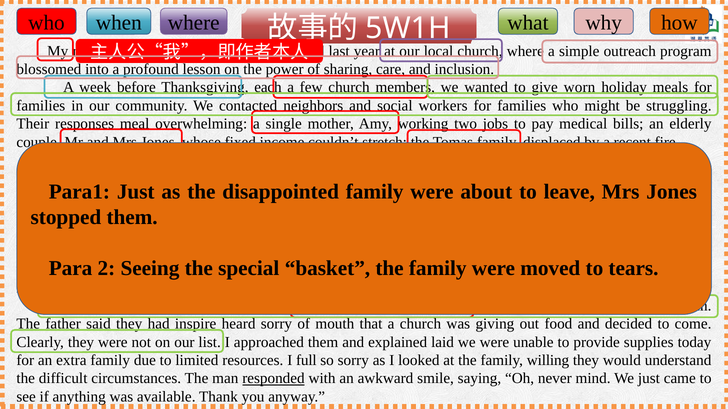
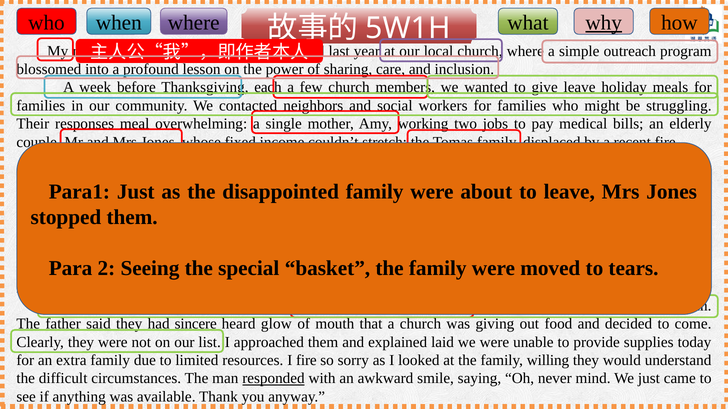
why underline: none -> present
give worn: worn -> leave
inspire: inspire -> sincere
heard sorry: sorry -> glow
I full: full -> fire
